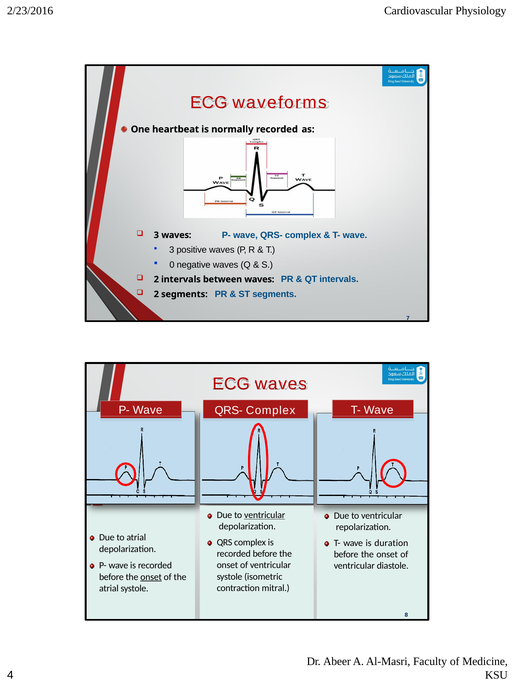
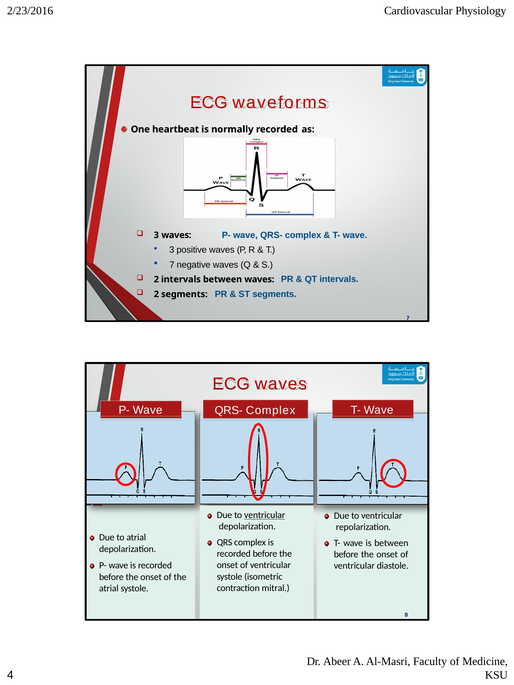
0 at (172, 265): 0 -> 7
is duration: duration -> between
onset at (151, 577) underline: present -> none
